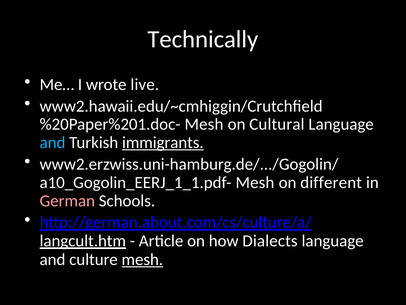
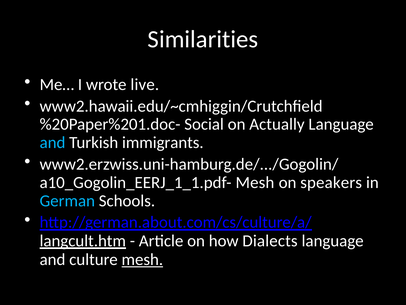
Technically: Technically -> Similarities
Mesh at (204, 124): Mesh -> Social
Cultural: Cultural -> Actually
immigrants underline: present -> none
different: different -> speakers
German colour: pink -> light blue
